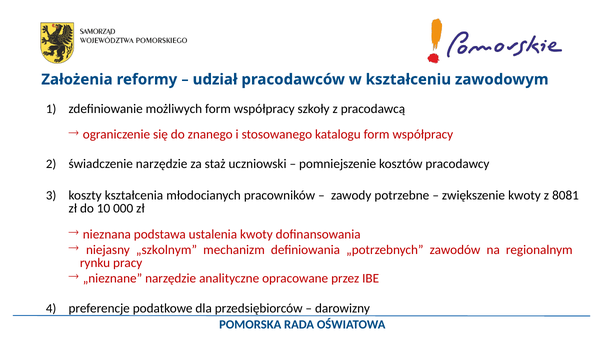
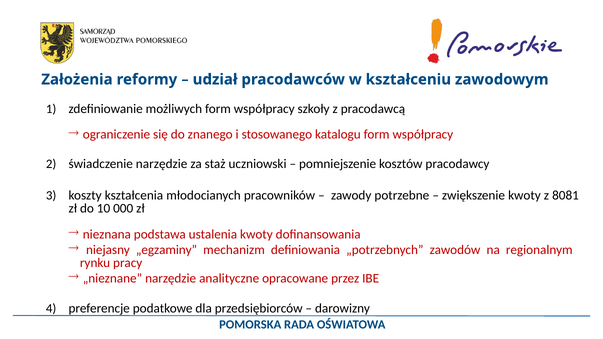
„szkolnym: „szkolnym -> „egzaminy
